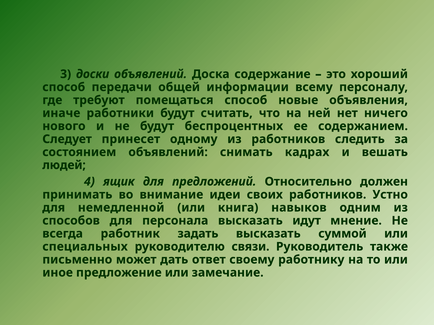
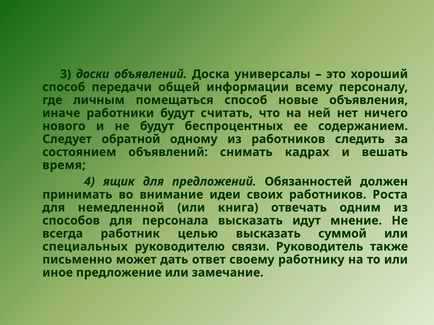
содержание: содержание -> универсалы
требуют: требуют -> личным
принесет: принесет -> обратной
людей: людей -> время
Относительно: Относительно -> Обязанностей
Устно: Устно -> Роста
навыков: навыков -> отвечать
задать: задать -> целью
